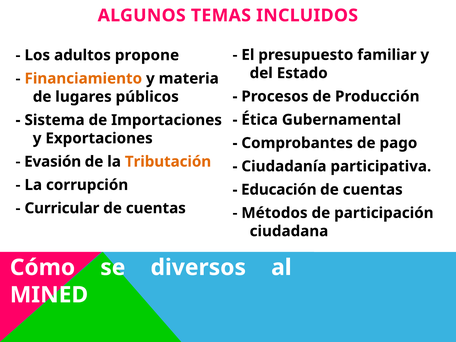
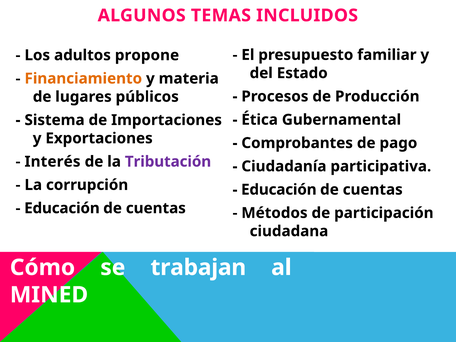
Evasión: Evasión -> Interés
Tributación colour: orange -> purple
Curricular at (62, 208): Curricular -> Educación
diversos: diversos -> trabajan
